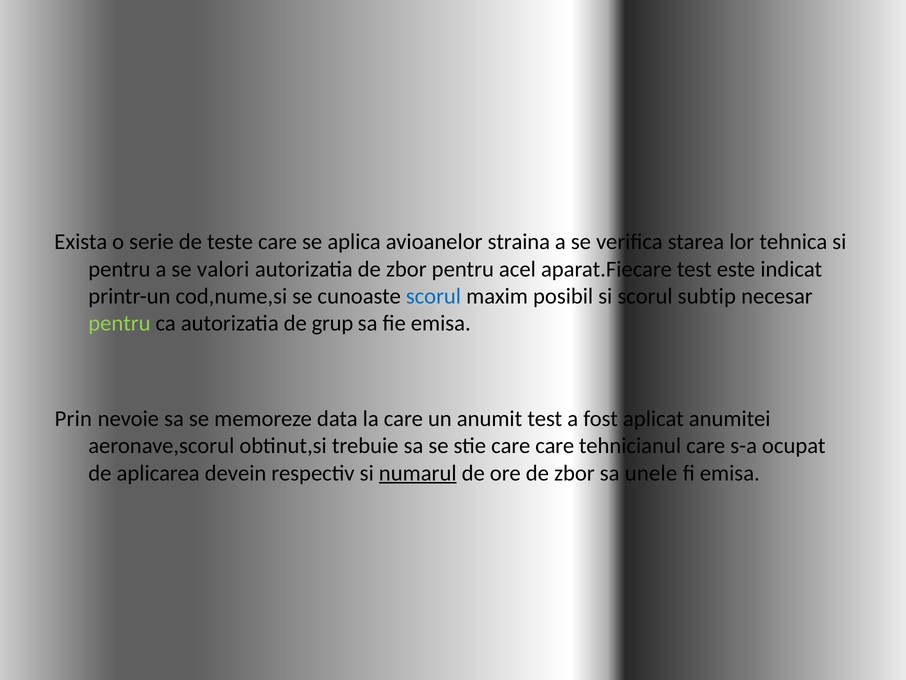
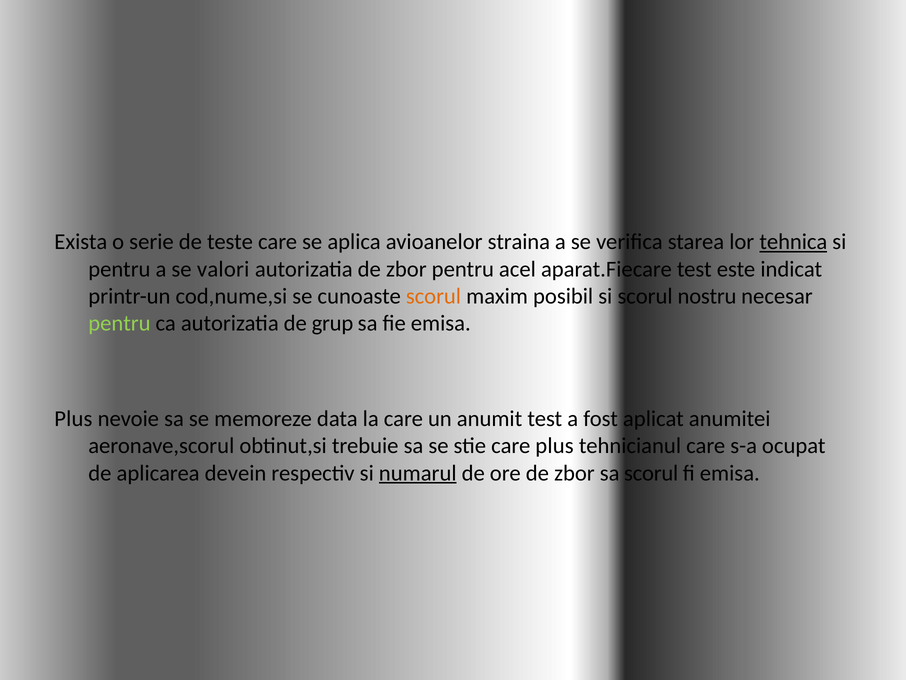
tehnica underline: none -> present
scorul at (433, 296) colour: blue -> orange
subtip: subtip -> nostru
Prin at (73, 418): Prin -> Plus
care care: care -> plus
sa unele: unele -> scorul
